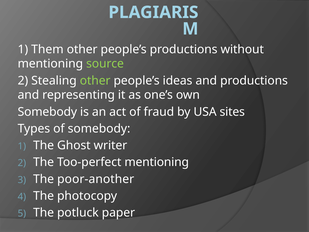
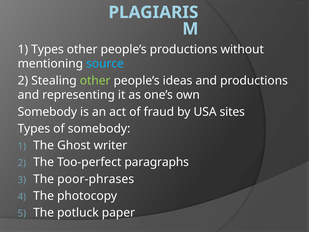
1 Them: Them -> Types
source colour: light green -> light blue
Too-perfect mentioning: mentioning -> paragraphs
poor-another: poor-another -> poor-phrases
